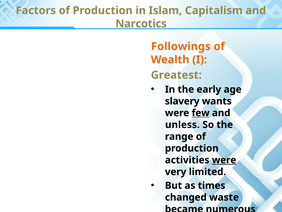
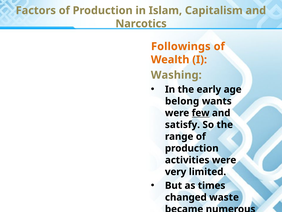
Greatest: Greatest -> Washing
slavery: slavery -> belong
unless: unless -> satisfy
were at (224, 160) underline: present -> none
